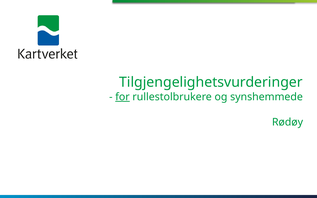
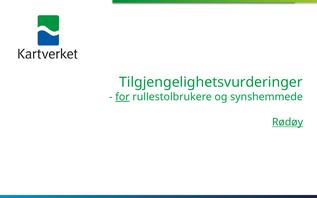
Rødøy underline: none -> present
